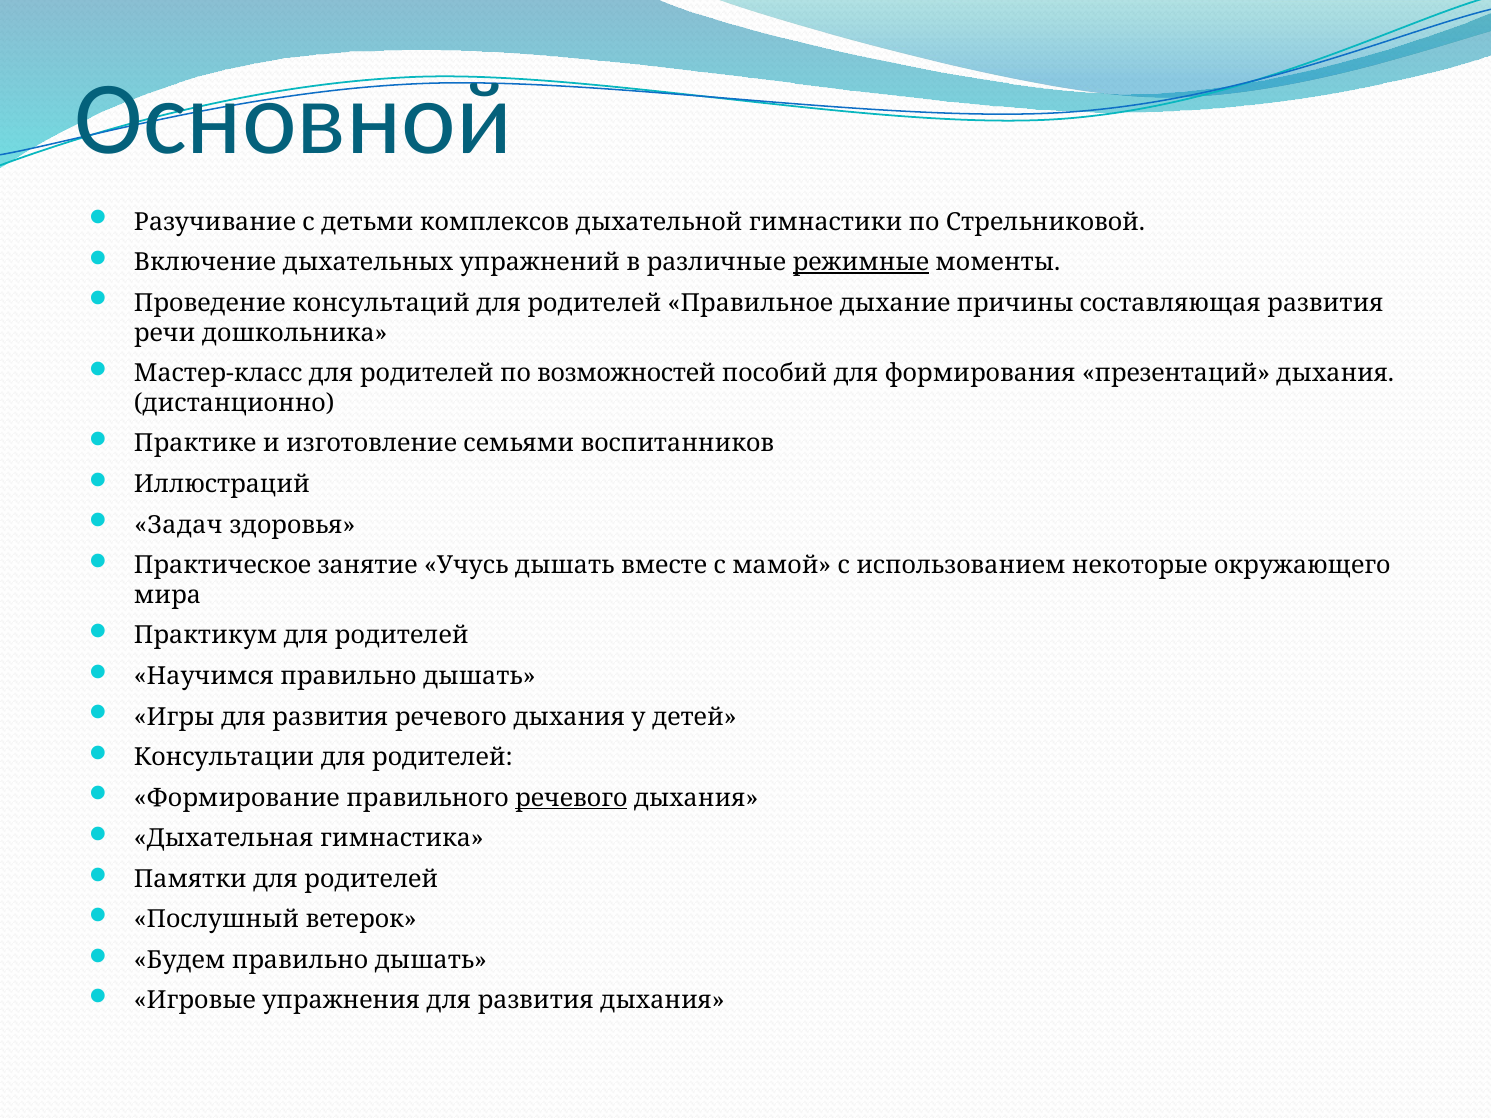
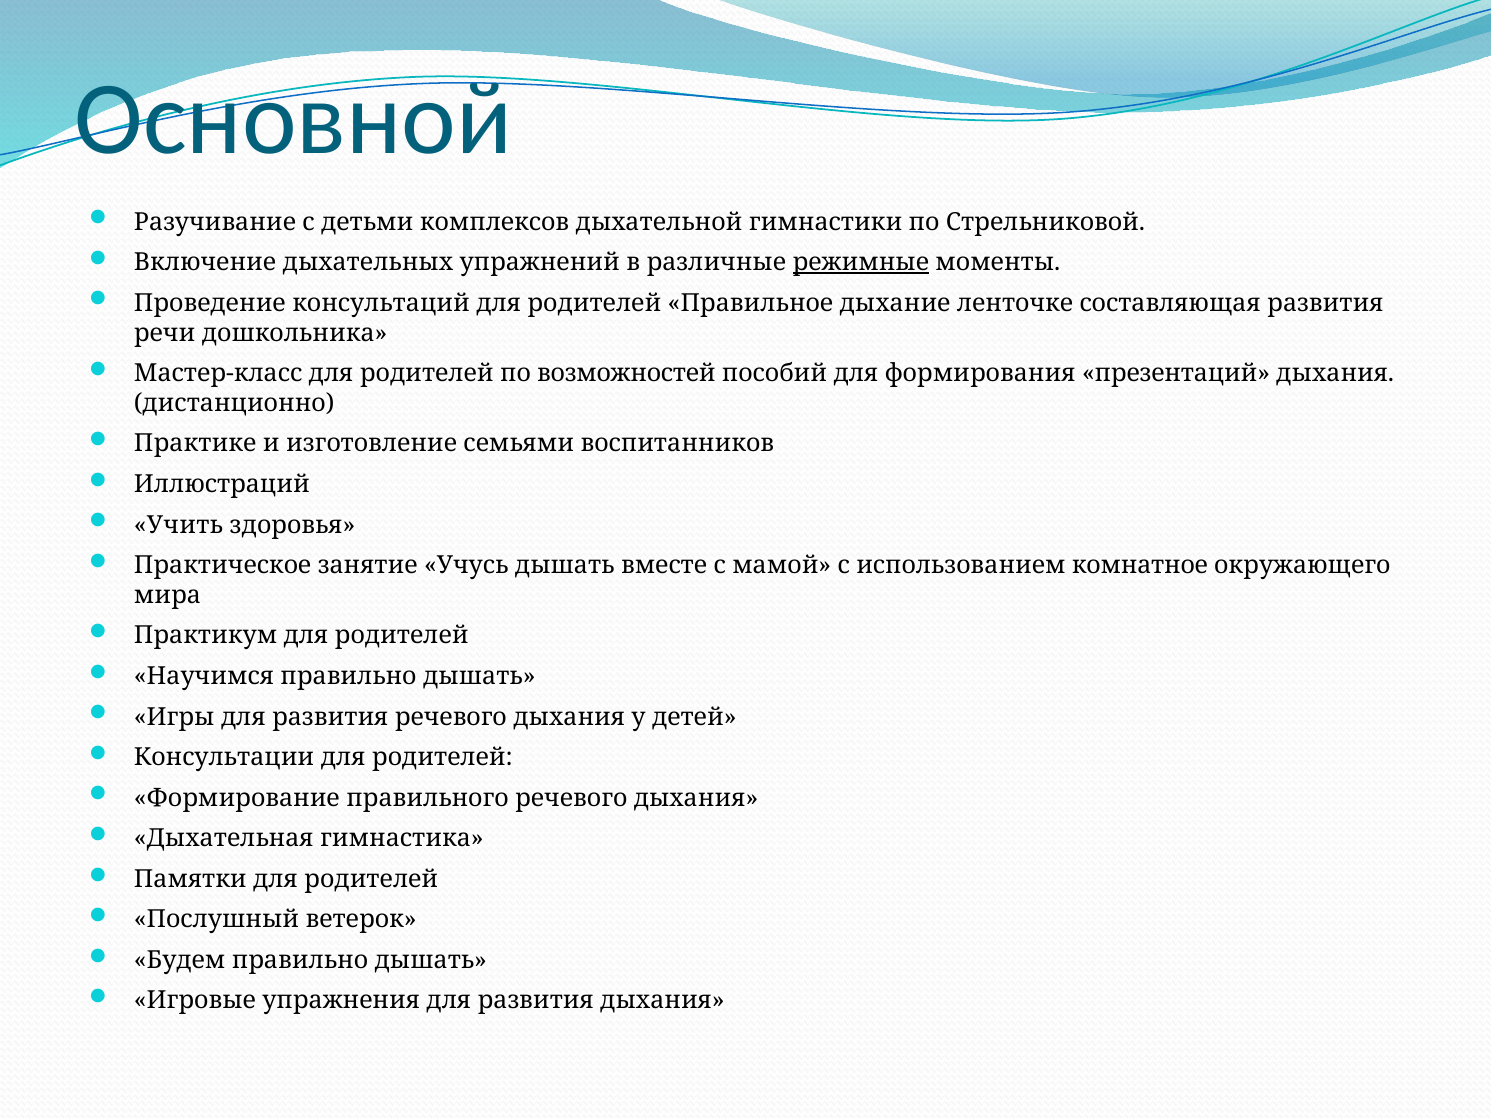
причины: причины -> ленточке
Задач: Задач -> Учить
некоторые: некоторые -> комнатное
речевого at (571, 798) underline: present -> none
